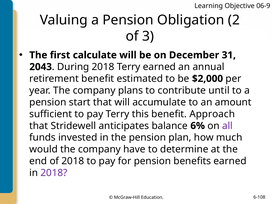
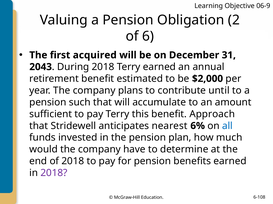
3: 3 -> 6
calculate: calculate -> acquired
start: start -> such
balance: balance -> nearest
all at (227, 126) colour: purple -> blue
